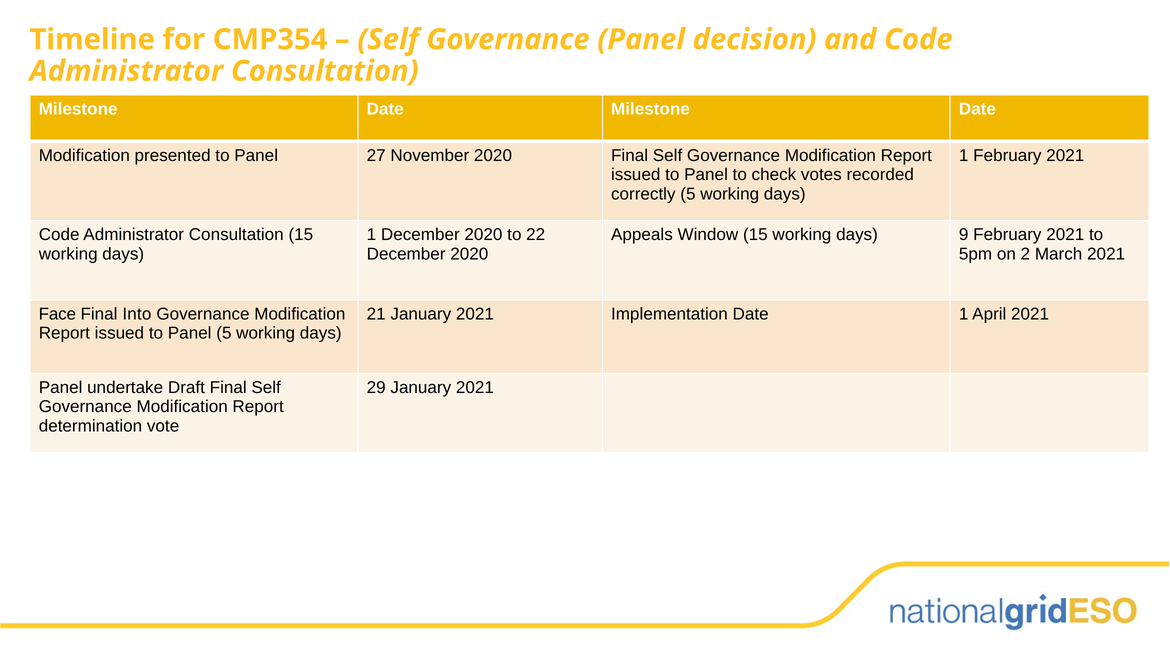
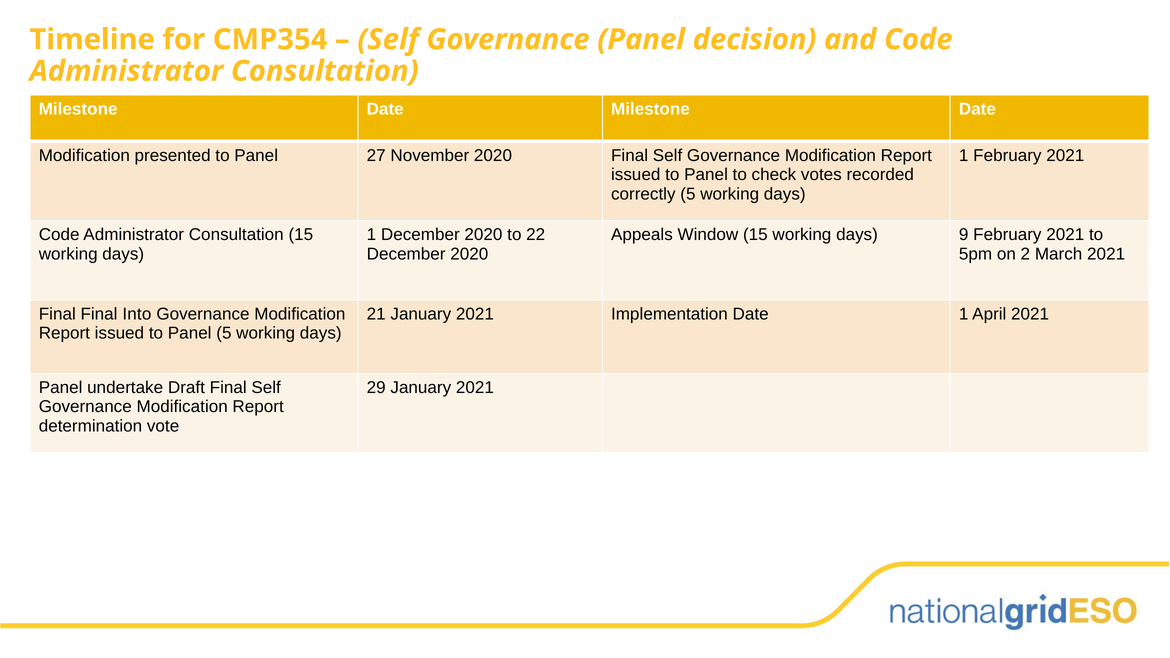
Face at (57, 314): Face -> Final
